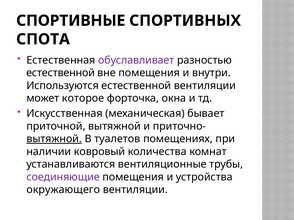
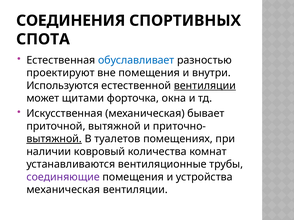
СПОРТИВНЫЕ: СПОРТИВНЫЕ -> СОЕДИНЕНИЯ
обуславливает colour: purple -> blue
естественной at (61, 73): естественной -> проектируют
вентиляции at (205, 86) underline: none -> present
которое: которое -> щитами
окружающего at (63, 190): окружающего -> механическая
